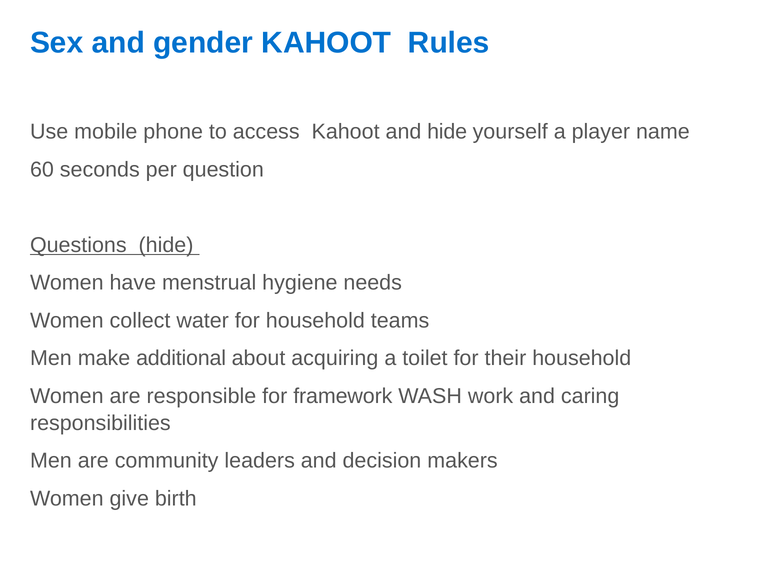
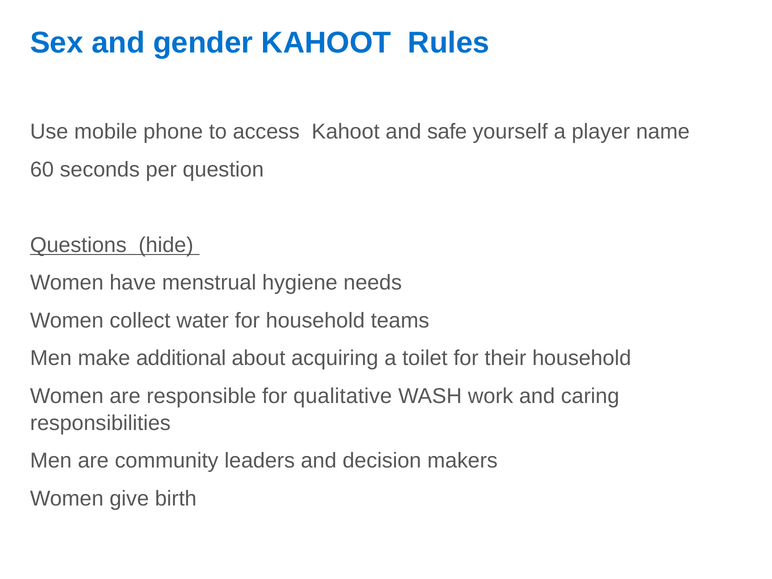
and hide: hide -> safe
framework: framework -> qualitative
